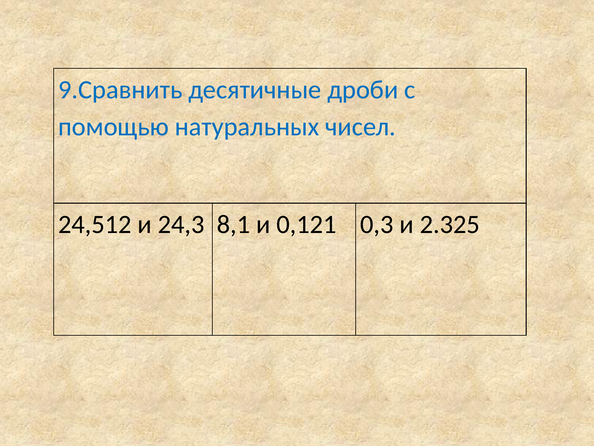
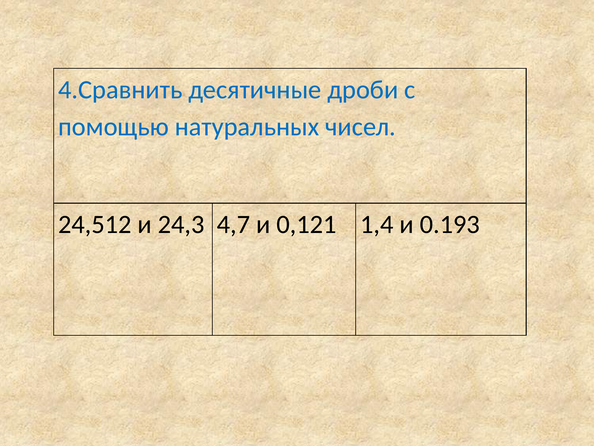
9.Сравнить: 9.Сравнить -> 4.Сравнить
8,1: 8,1 -> 4,7
0,3: 0,3 -> 1,4
2.325: 2.325 -> 0.193
